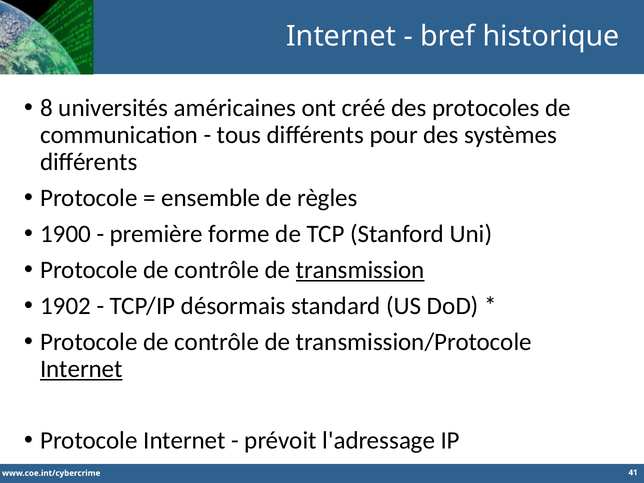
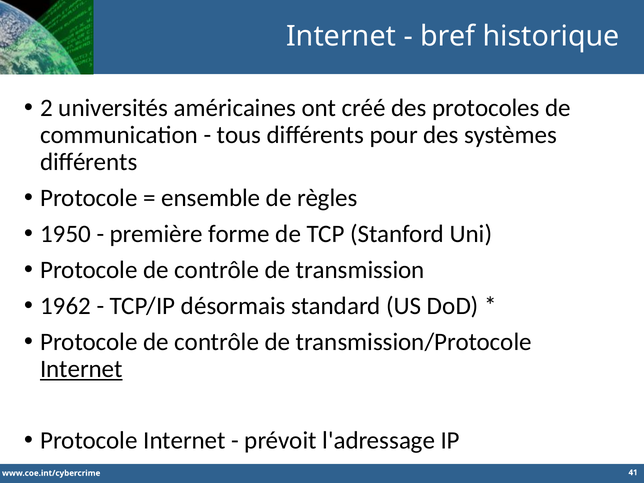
8: 8 -> 2
1900: 1900 -> 1950
transmission underline: present -> none
1902: 1902 -> 1962
